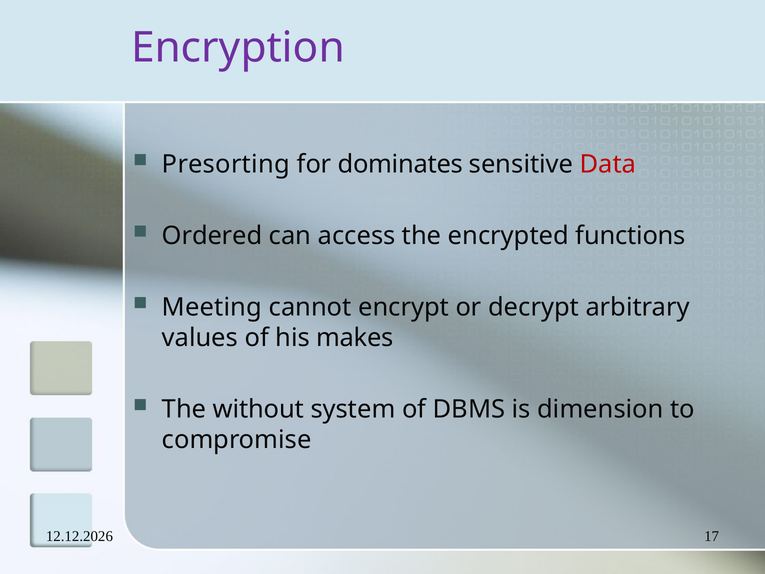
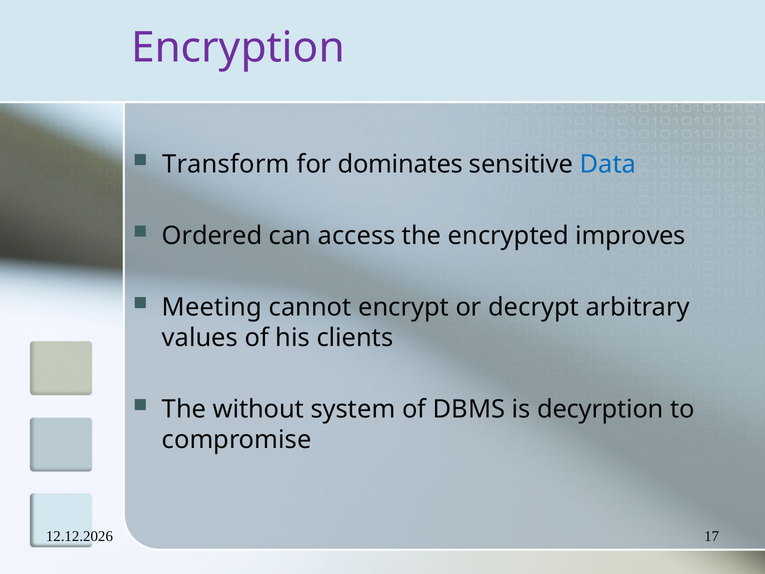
Presorting: Presorting -> Transform
Data colour: red -> blue
functions: functions -> improves
makes: makes -> clients
dimension: dimension -> decyrption
